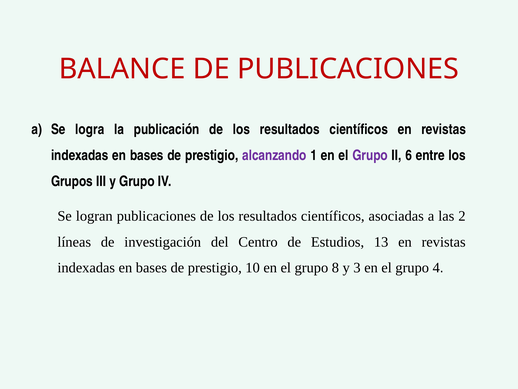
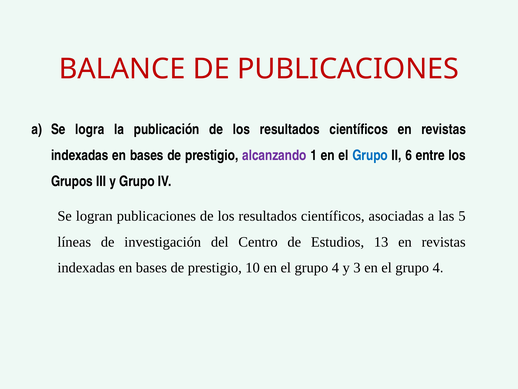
Grupo at (370, 155) colour: purple -> blue
2: 2 -> 5
8 at (335, 268): 8 -> 4
